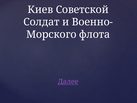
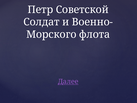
Киев: Киев -> Петр
